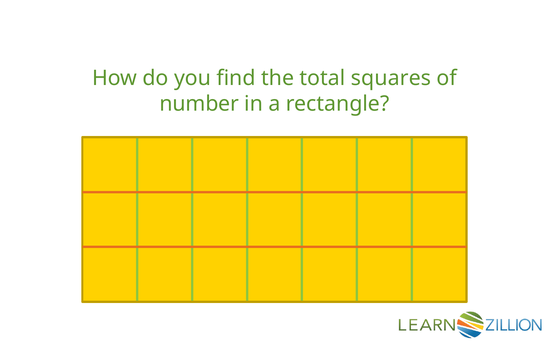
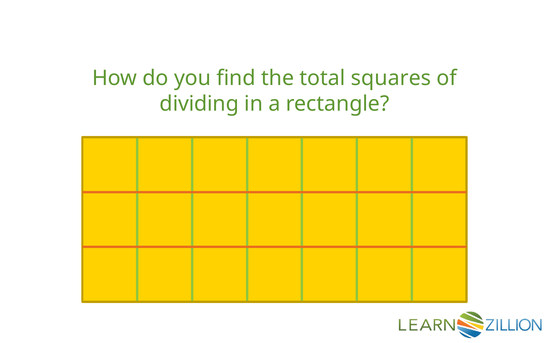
number: number -> dividing
